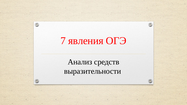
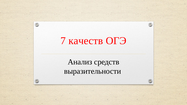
явления: явления -> качеств
